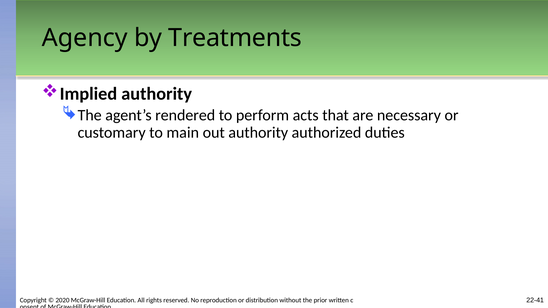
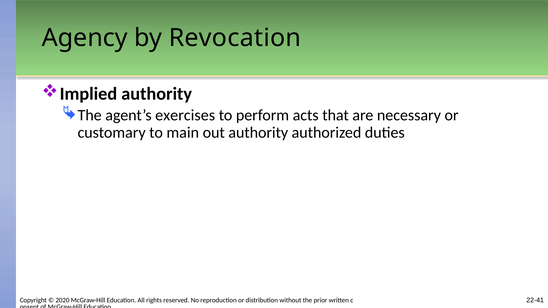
Treatments: Treatments -> Revocation
rendered: rendered -> exercises
